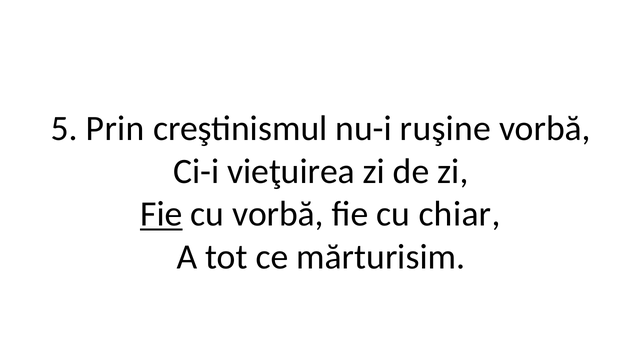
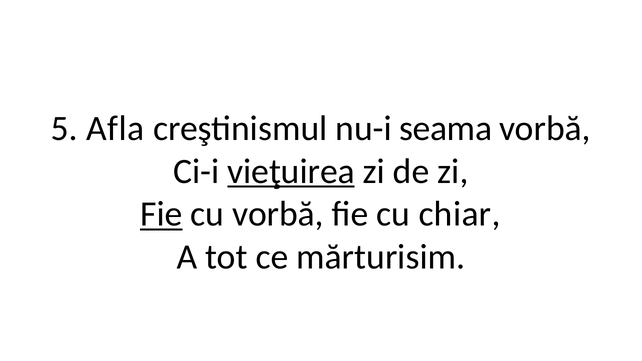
Prin: Prin -> Afla
ruşine: ruşine -> seama
vieţuirea underline: none -> present
